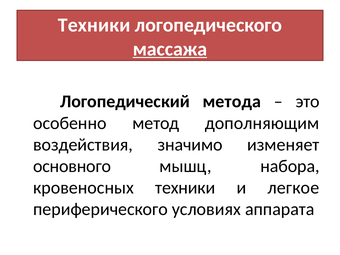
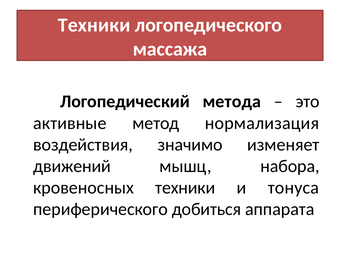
массажа underline: present -> none
особенно: особенно -> активные
дополняющим: дополняющим -> нормализация
основного: основного -> движений
легкое: легкое -> тонуса
условиях: условиях -> добиться
